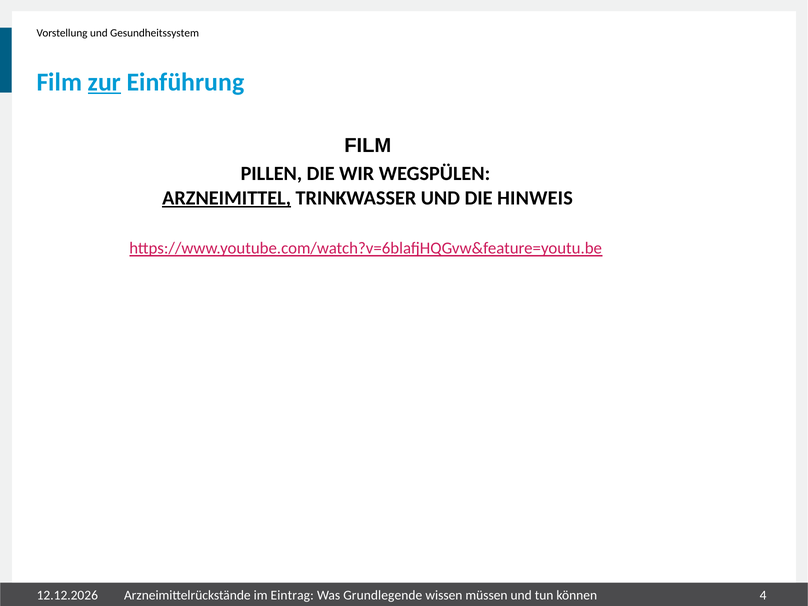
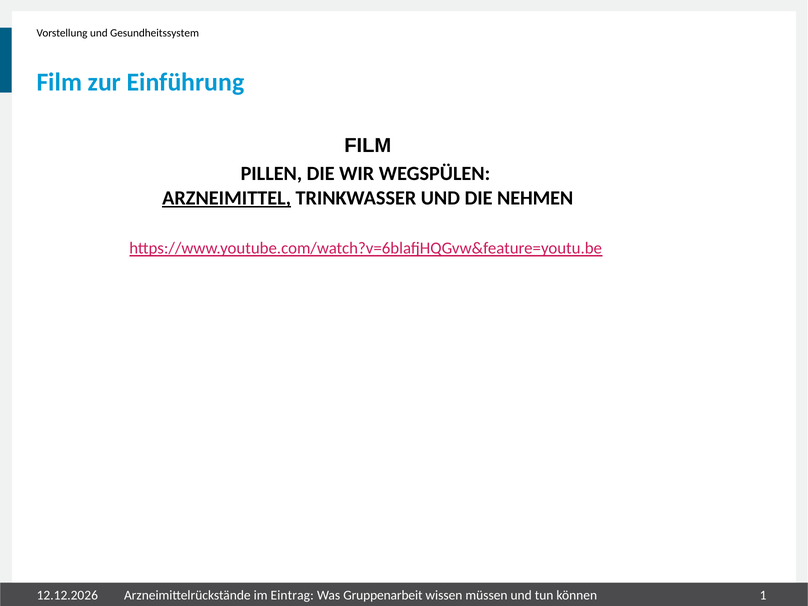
zur underline: present -> none
HINWEIS: HINWEIS -> NEHMEN
Grundlegende: Grundlegende -> Gruppenarbeit
4: 4 -> 1
